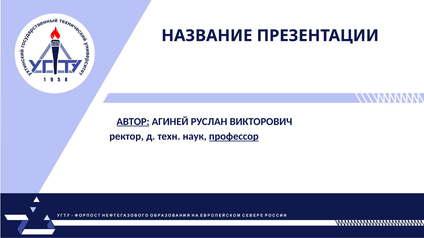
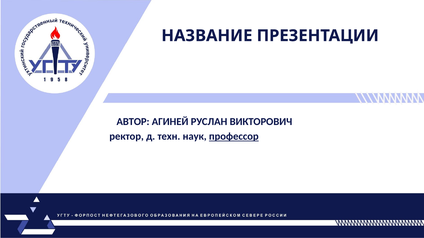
АВТОР underline: present -> none
